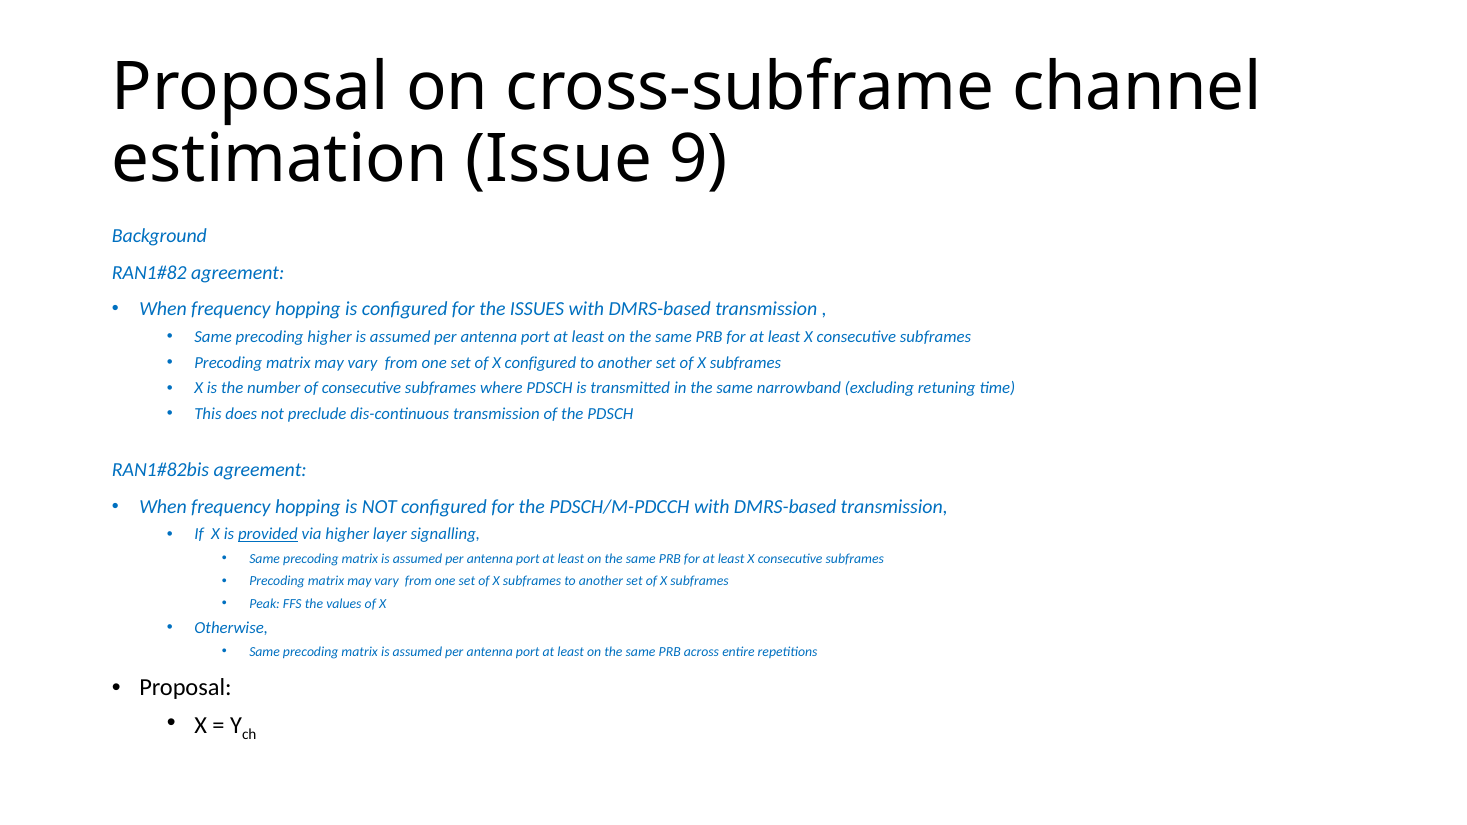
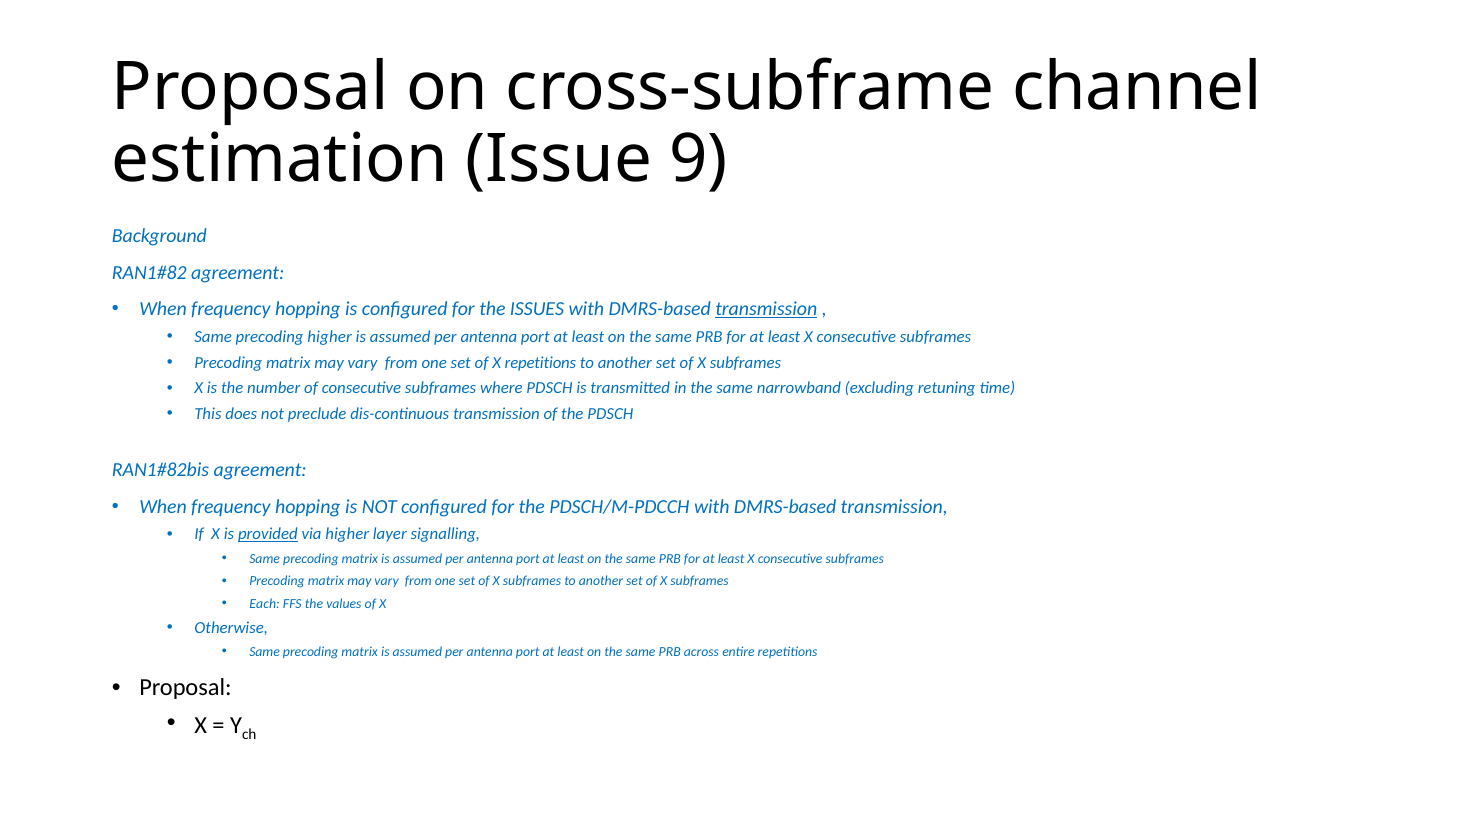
transmission at (766, 309) underline: none -> present
X configured: configured -> repetitions
Peak: Peak -> Each
